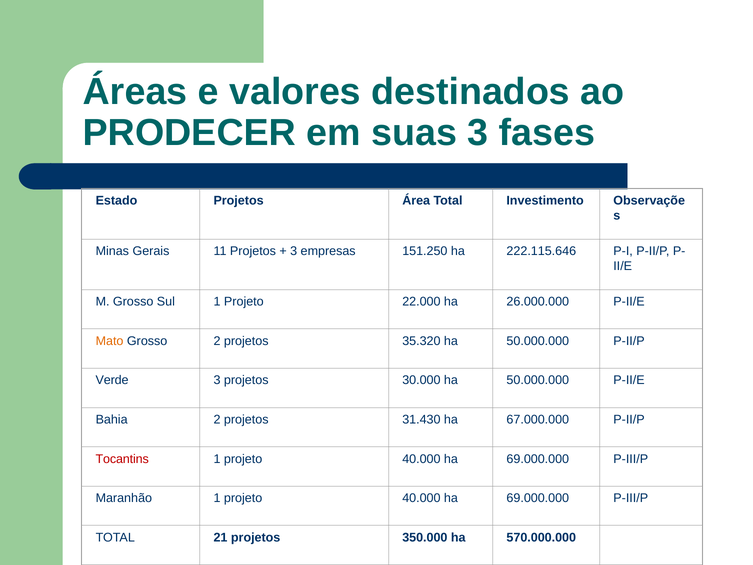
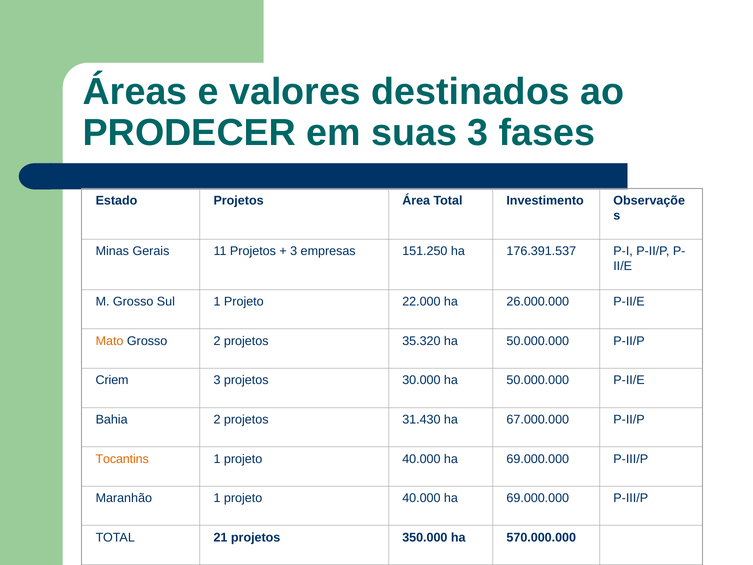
222.115.646: 222.115.646 -> 176.391.537
Verde: Verde -> Criem
Tocantins colour: red -> orange
